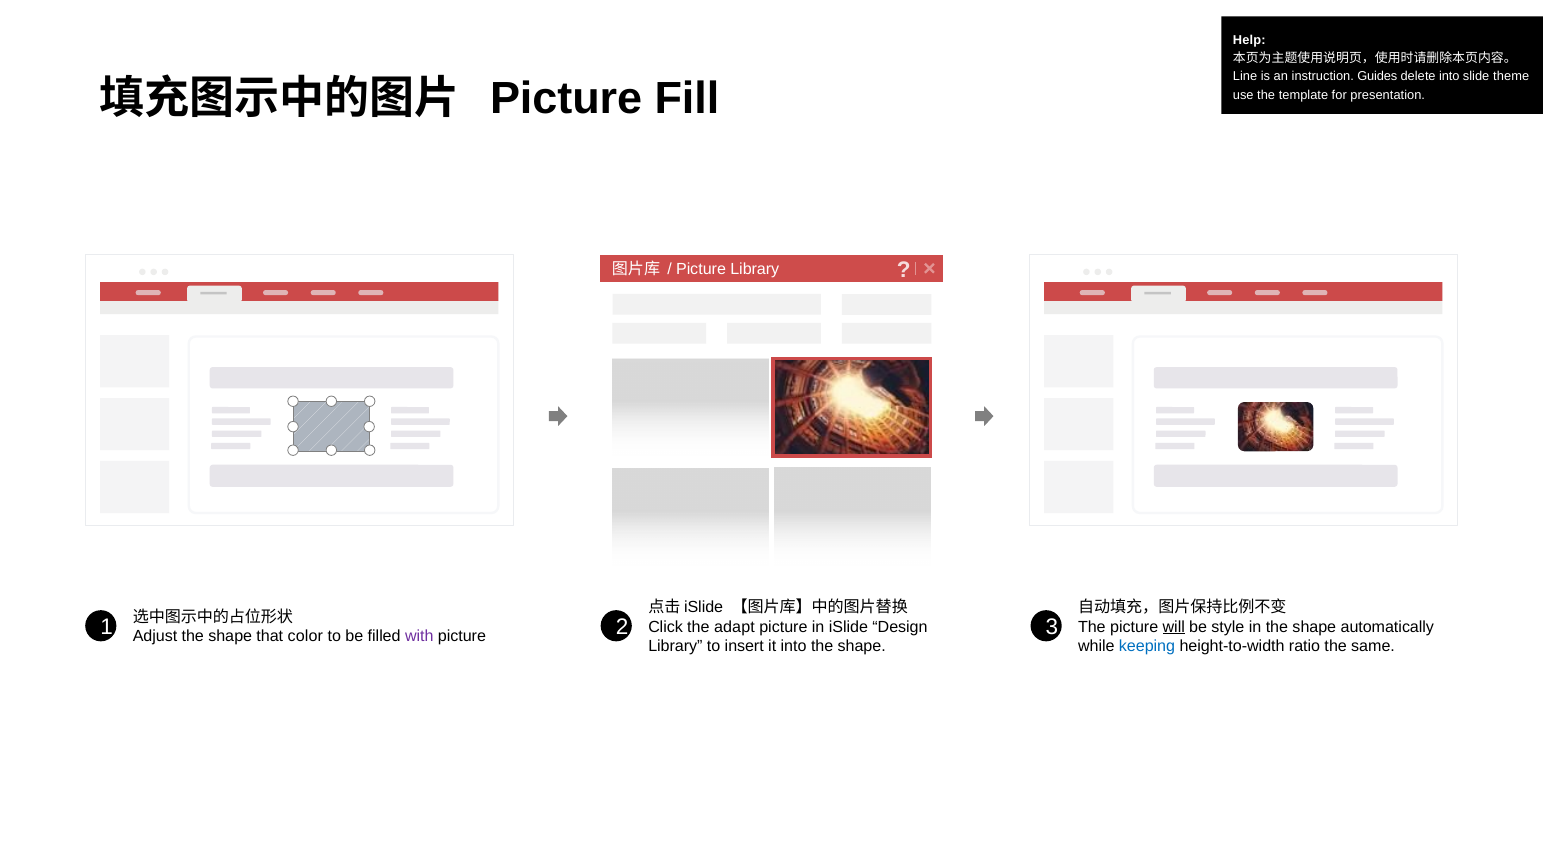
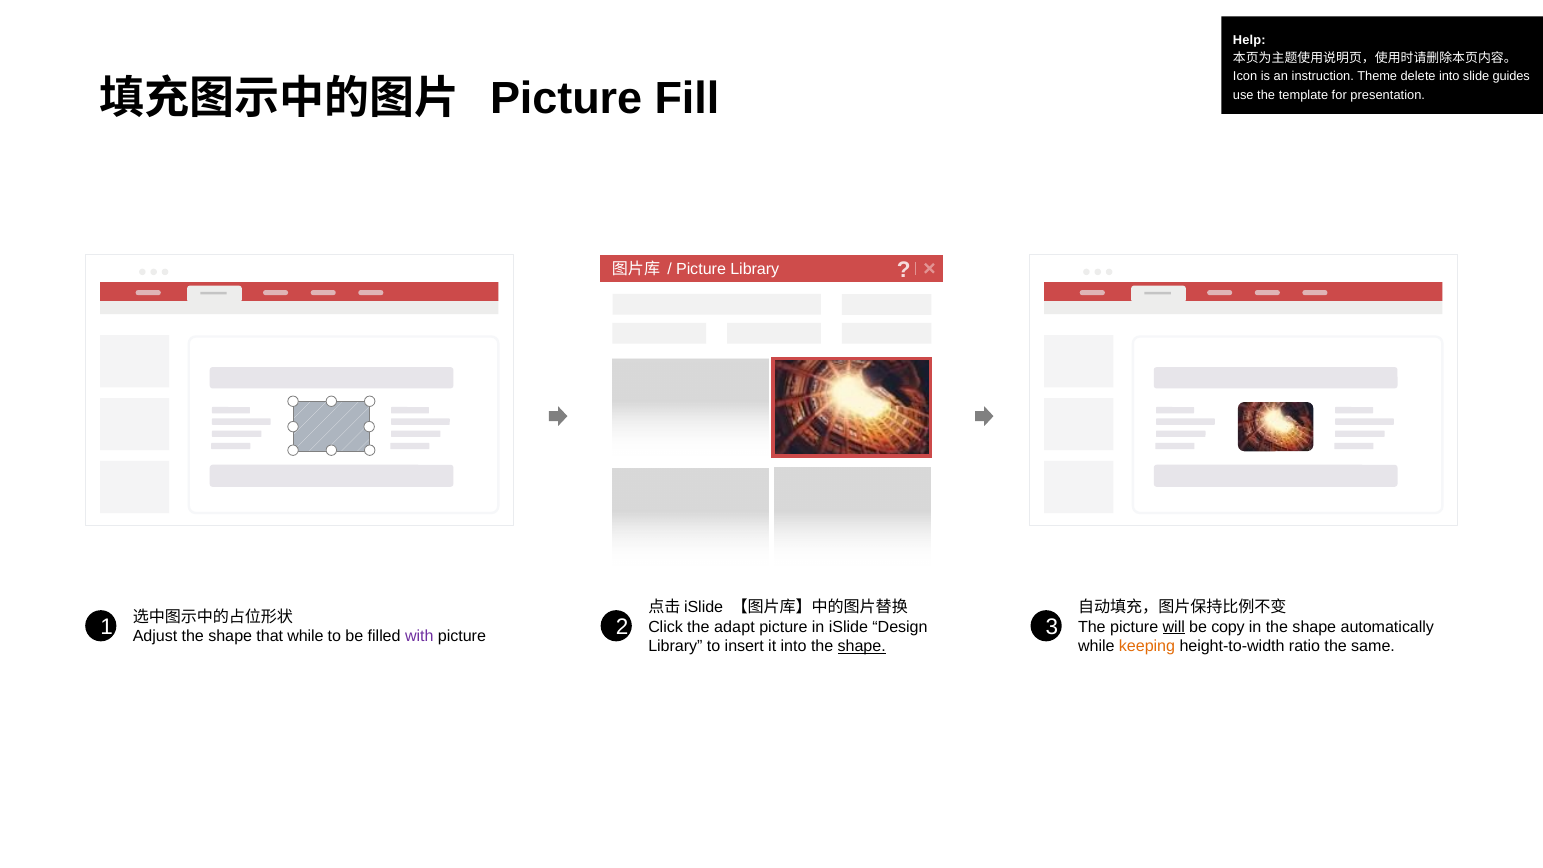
Line: Line -> Icon
Guides: Guides -> Theme
theme: theme -> guides
style: style -> copy
that color: color -> while
shape at (862, 646) underline: none -> present
keeping colour: blue -> orange
